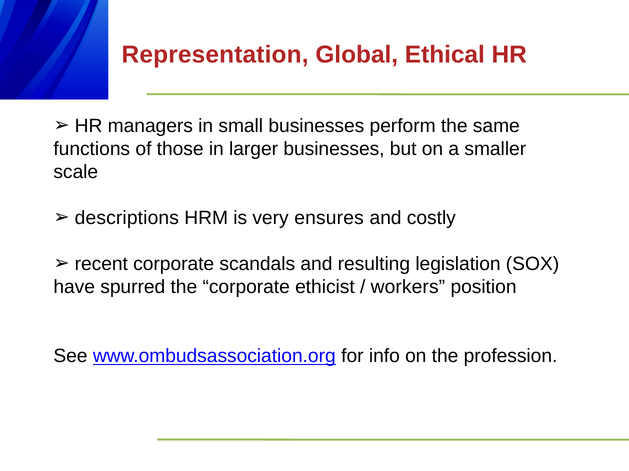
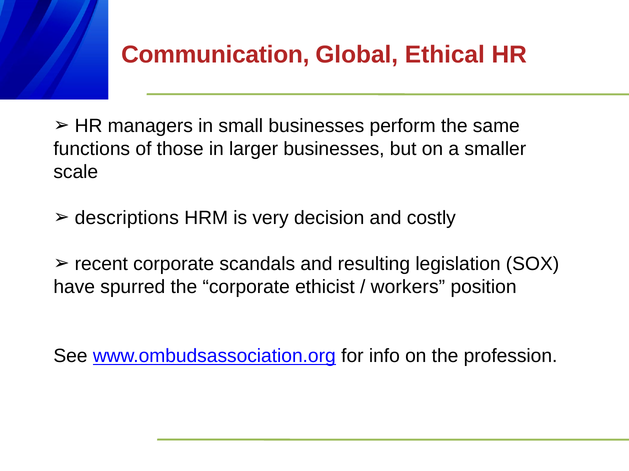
Representation: Representation -> Communication
ensures: ensures -> decision
